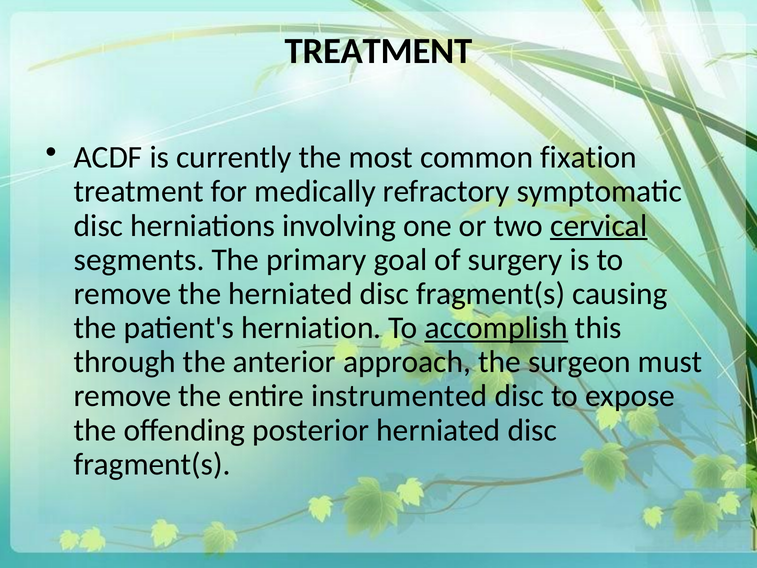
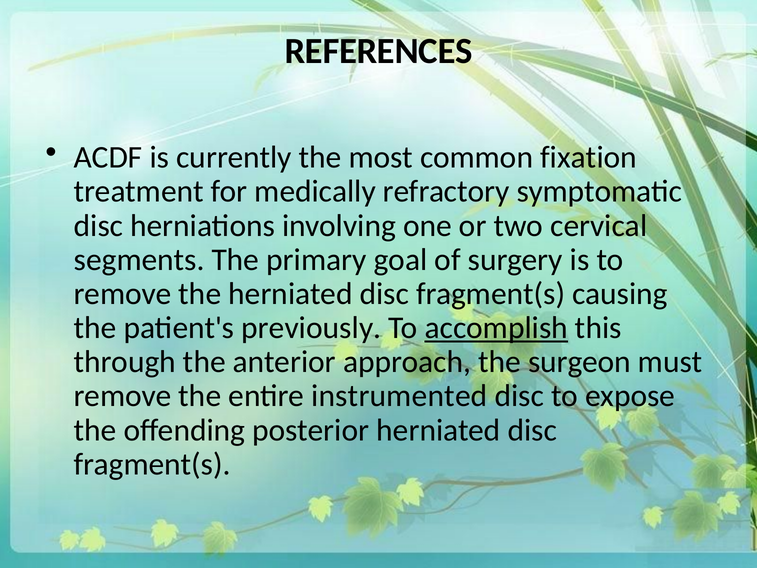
TREATMENT at (378, 51): TREATMENT -> REFERENCES
cervical underline: present -> none
herniation: herniation -> previously
